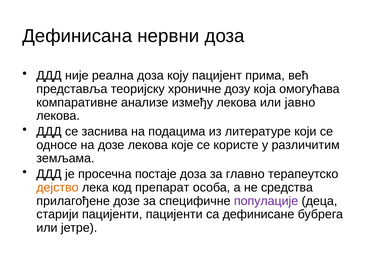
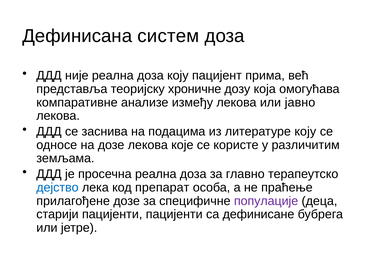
нервни: нервни -> систем
литературе који: који -> коју
просечна постаје: постаје -> реална
дејство colour: orange -> blue
средства: средства -> праћење
